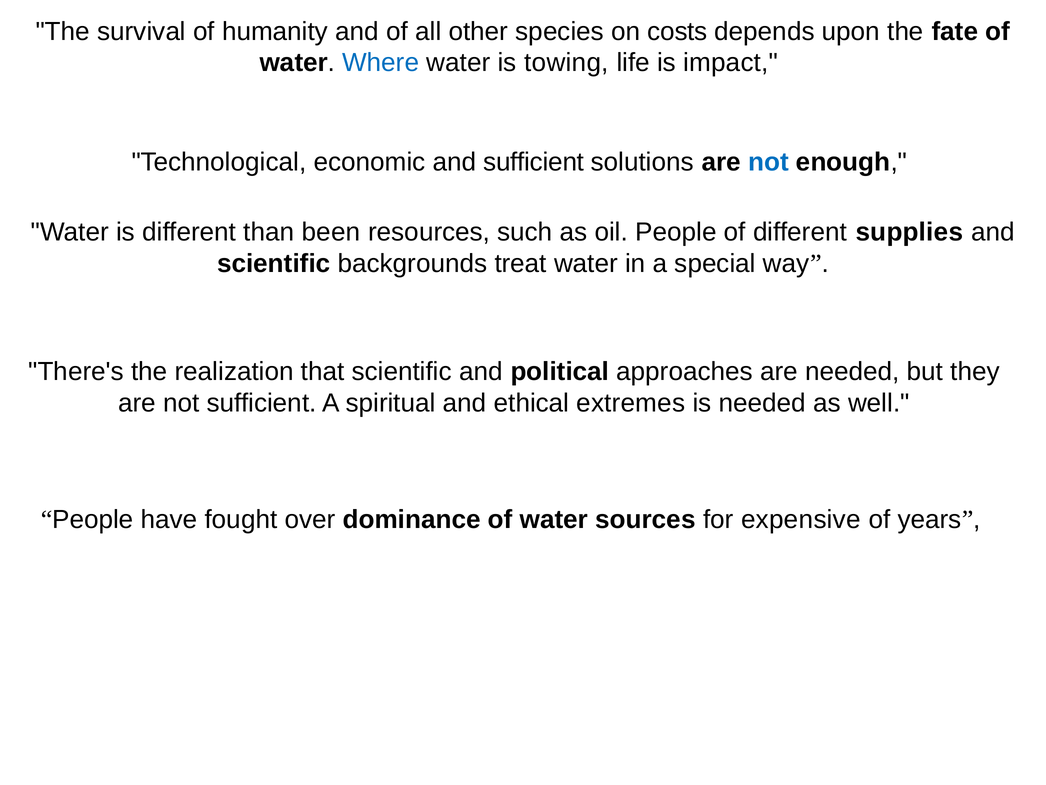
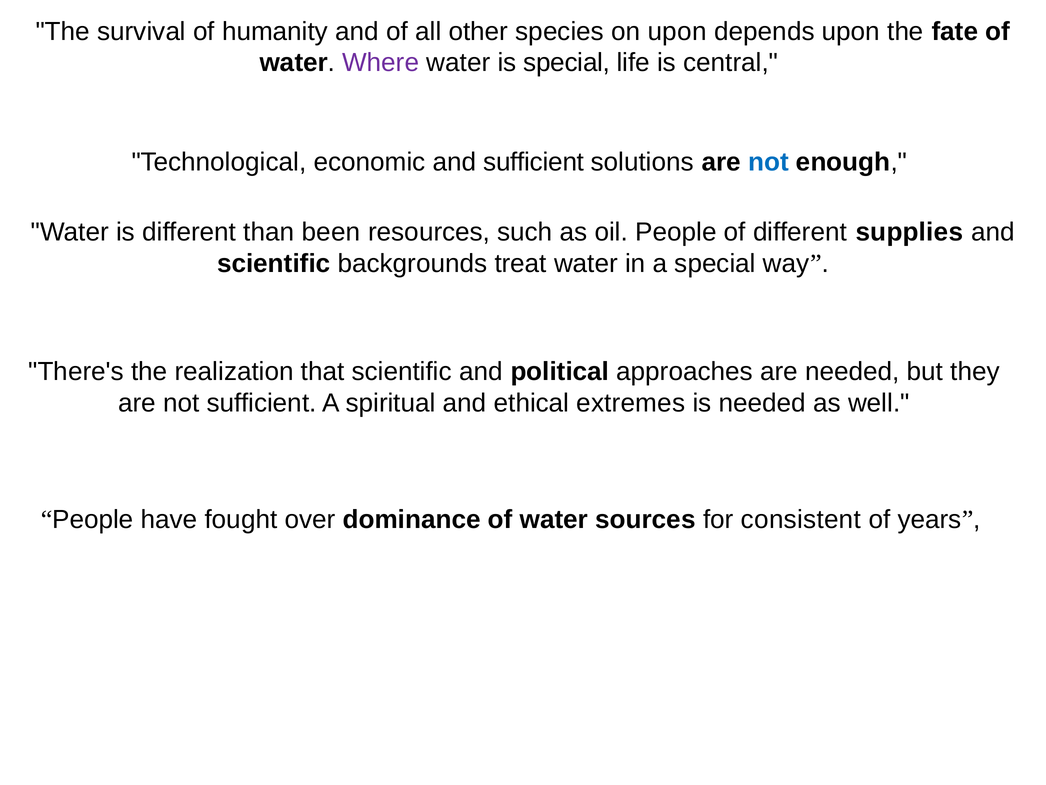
on costs: costs -> upon
Where colour: blue -> purple
is towing: towing -> special
impact: impact -> central
expensive: expensive -> consistent
